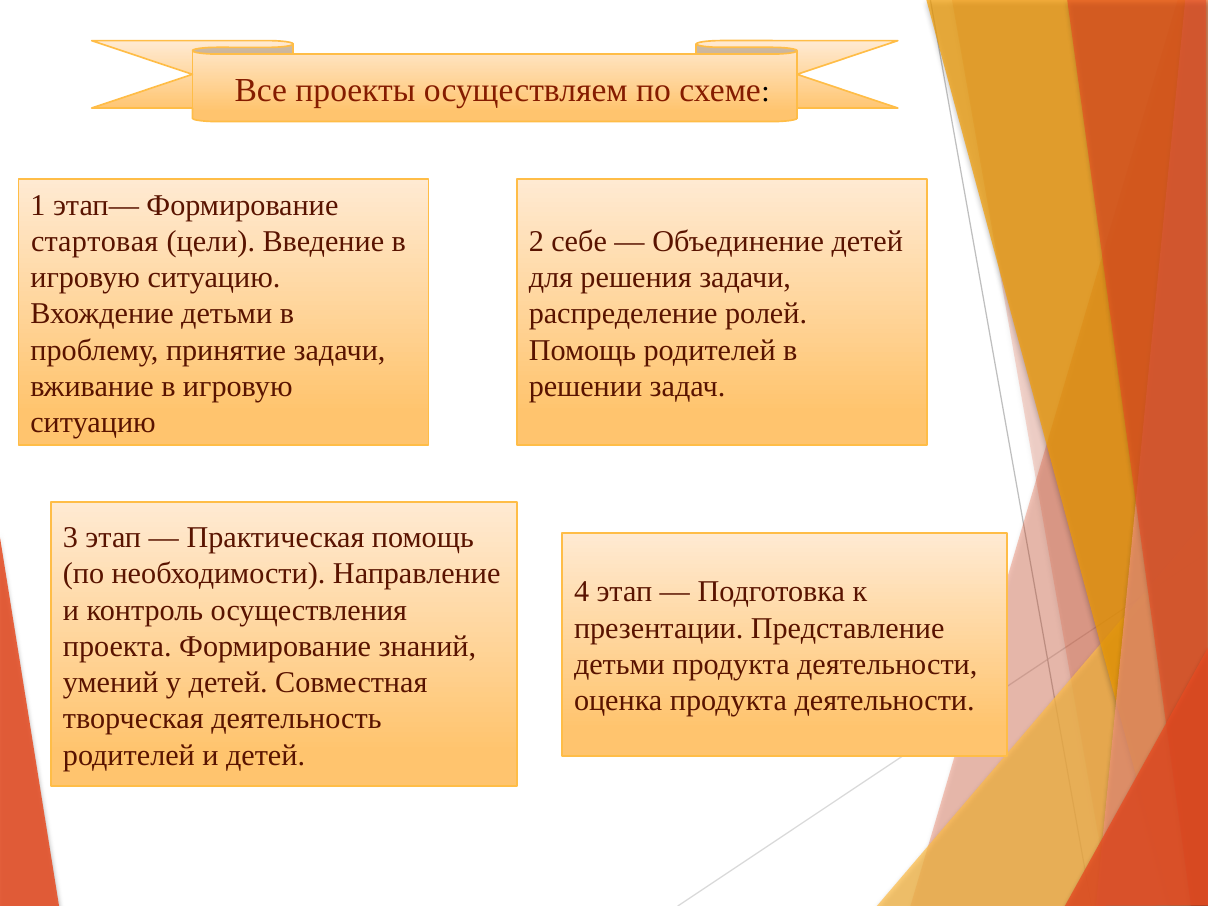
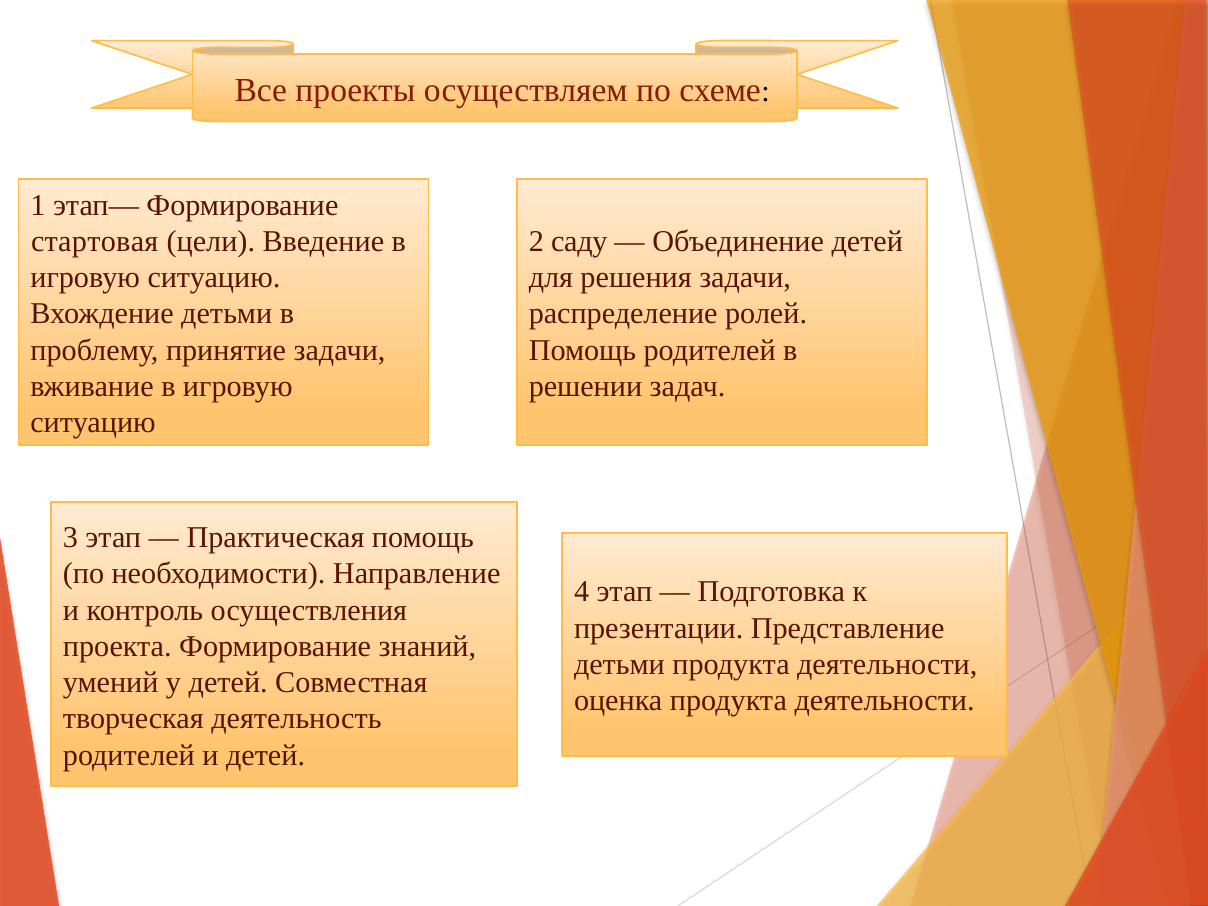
себе: себе -> саду
